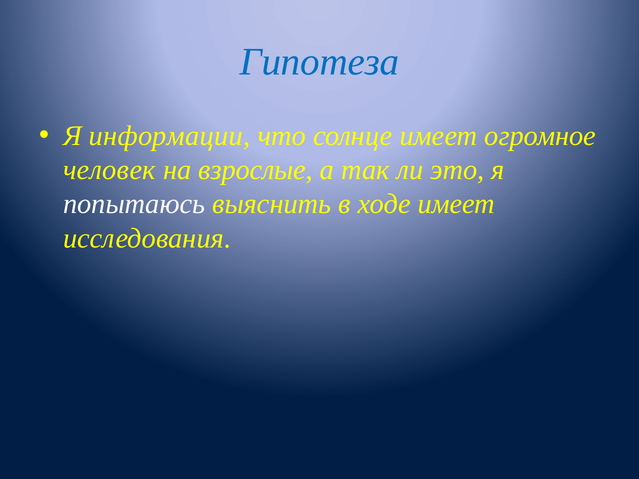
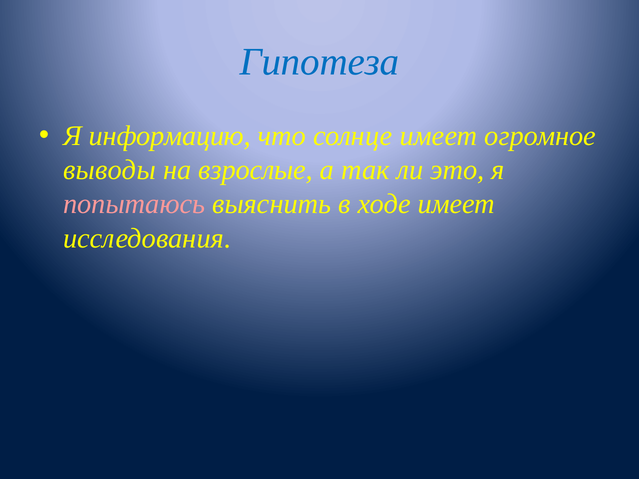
информации: информации -> информацию
человек: человек -> выводы
попытаюсь colour: white -> pink
